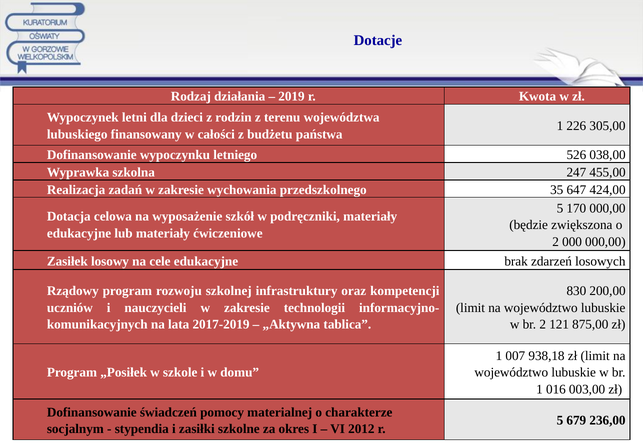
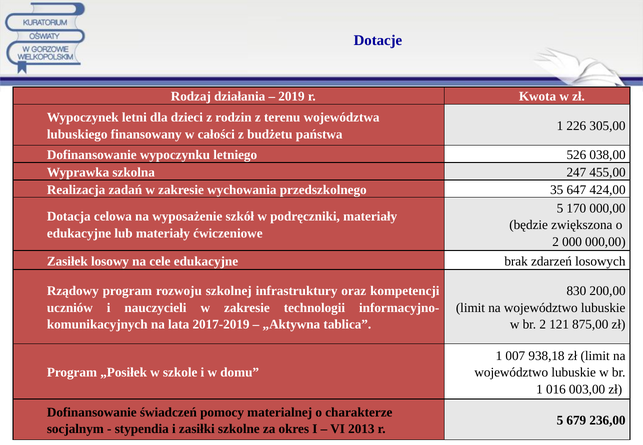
2012: 2012 -> 2013
